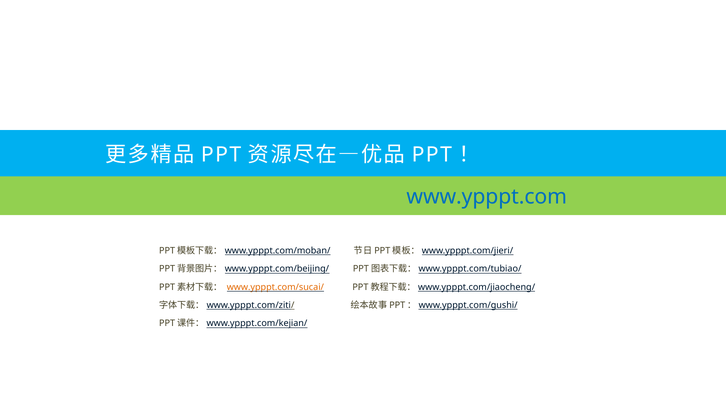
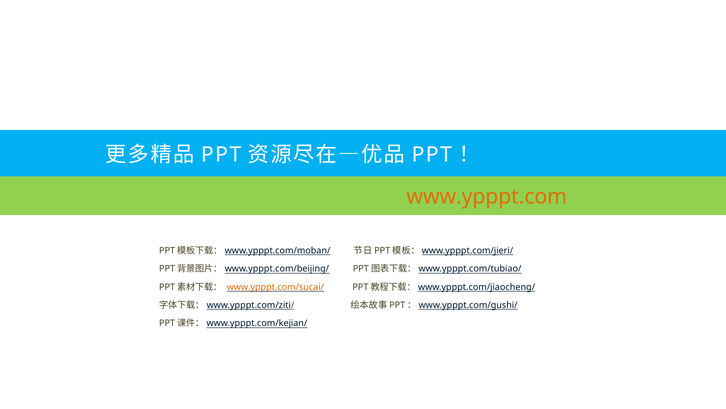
www.ypppt.com colour: blue -> orange
